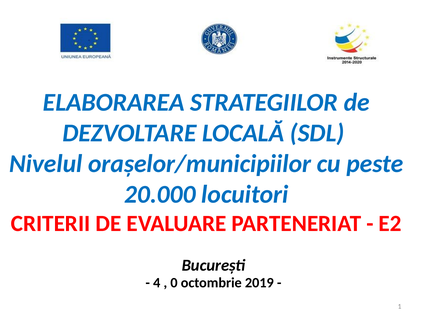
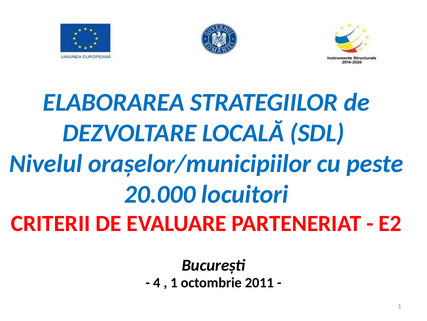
0 at (174, 282): 0 -> 1
2019: 2019 -> 2011
